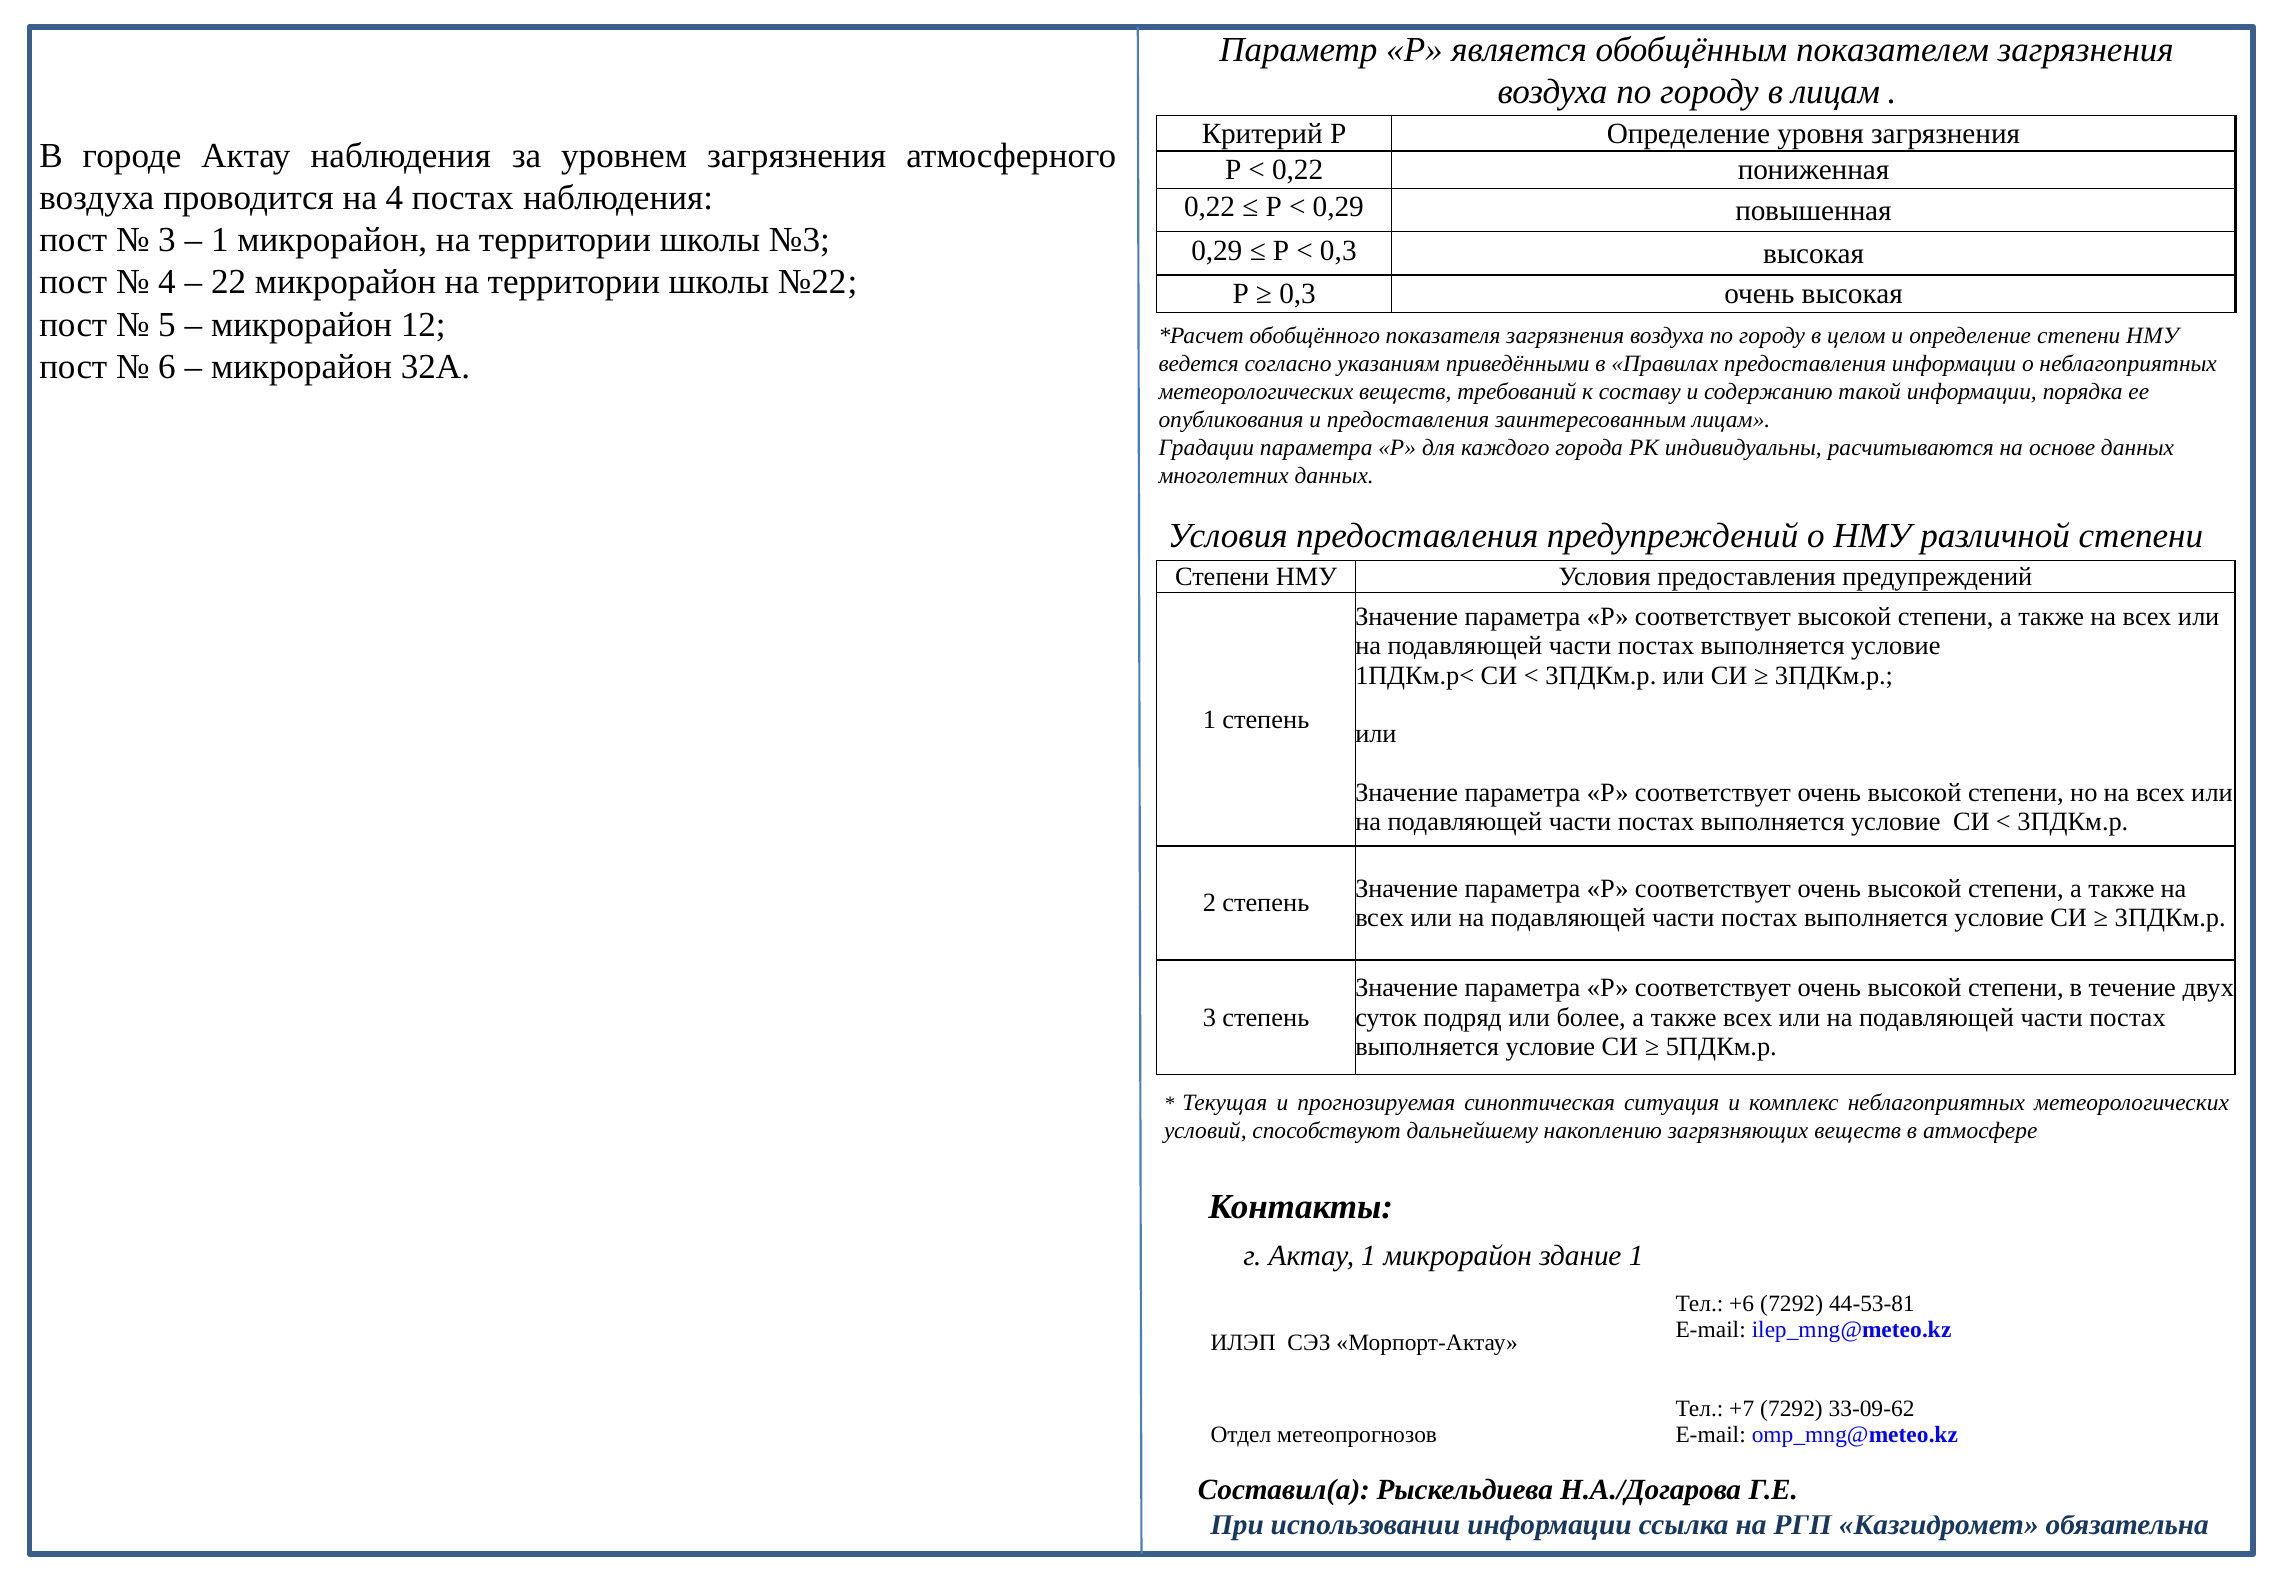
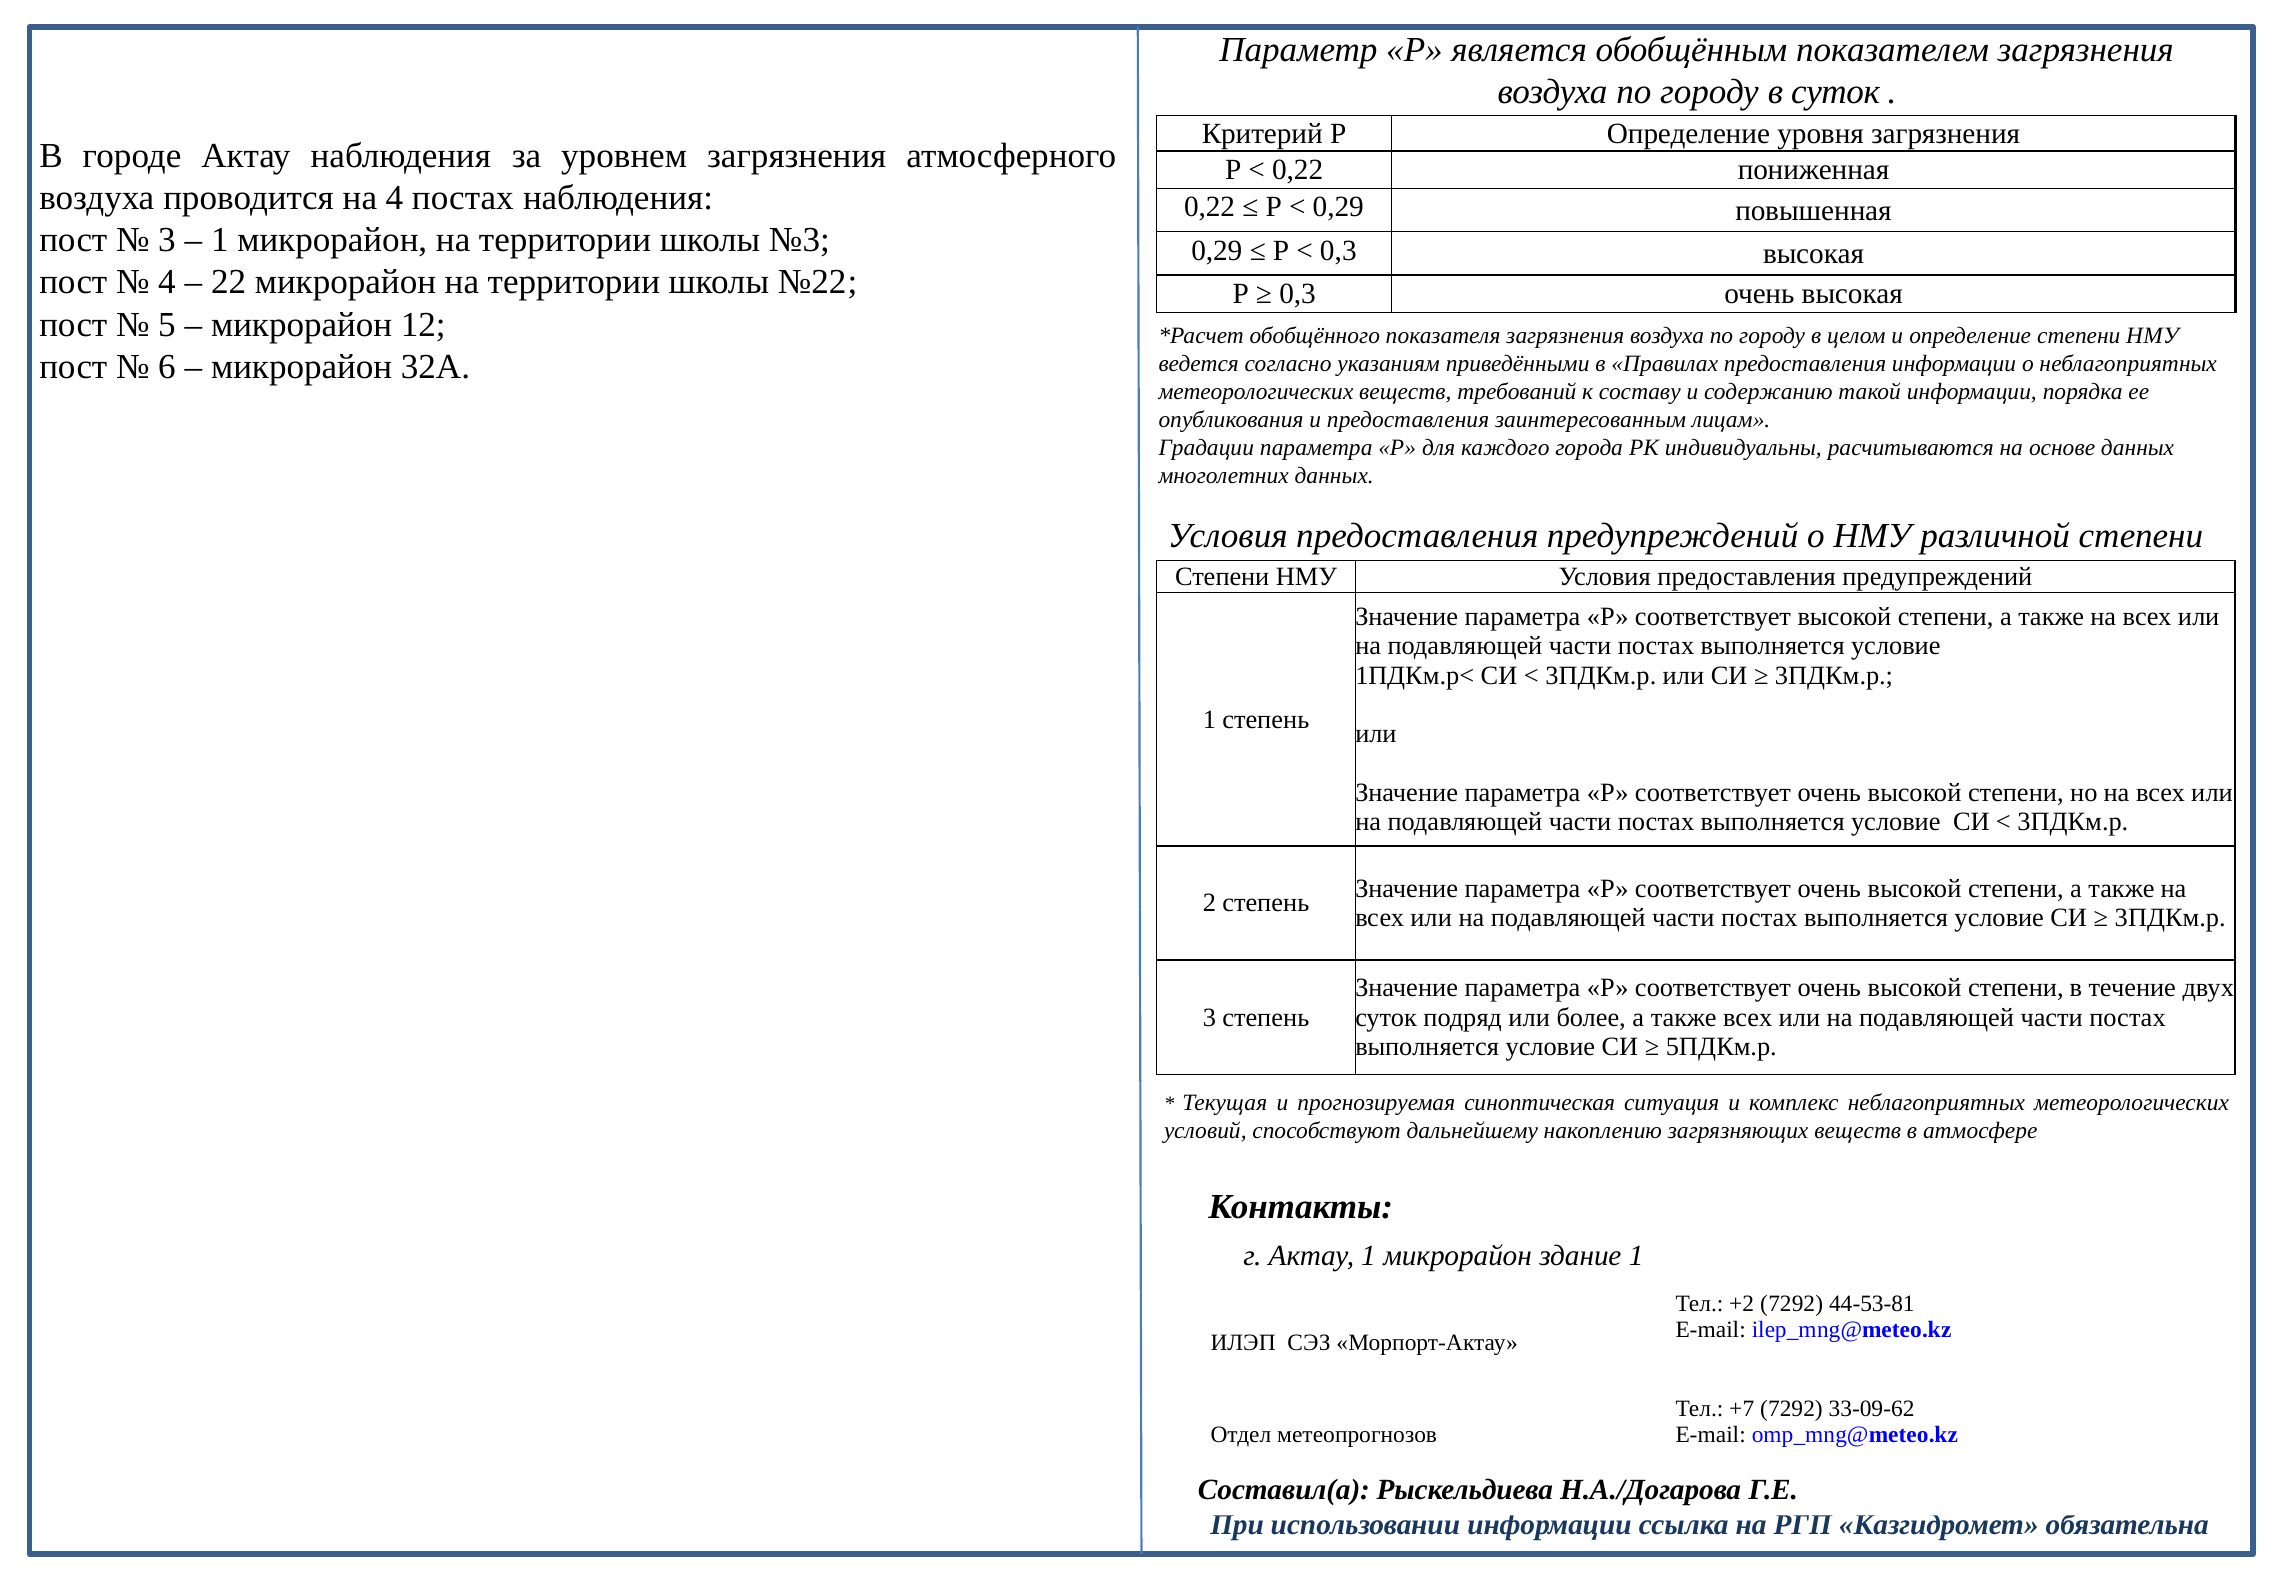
в лицам: лицам -> суток
+6: +6 -> +2
